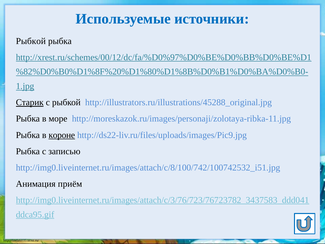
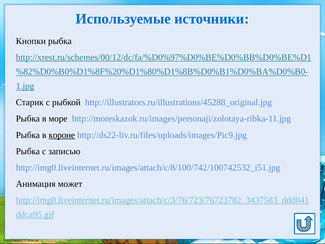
Рыбкой at (31, 41): Рыбкой -> Кнопки
Старик underline: present -> none
приём: приём -> может
